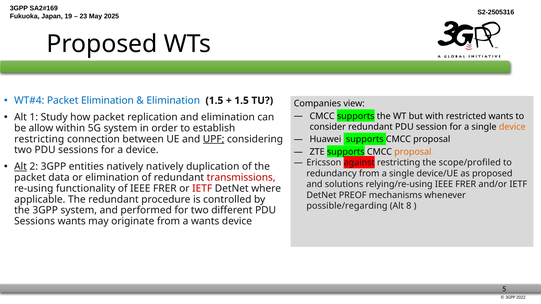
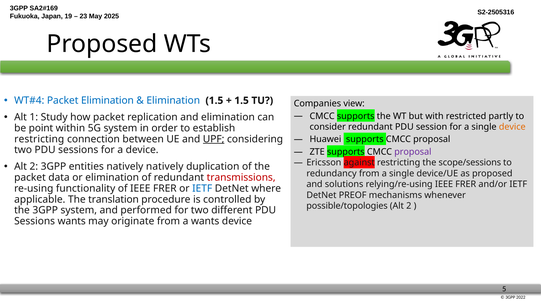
restricted wants: wants -> partly
allow: allow -> point
proposal at (413, 152) colour: orange -> purple
scope/profiled: scope/profiled -> scope/sessions
Alt at (21, 167) underline: present -> none
IETF at (202, 189) colour: red -> blue
The redundant: redundant -> translation
possible/regarding: possible/regarding -> possible/topologies
8 at (409, 206): 8 -> 2
